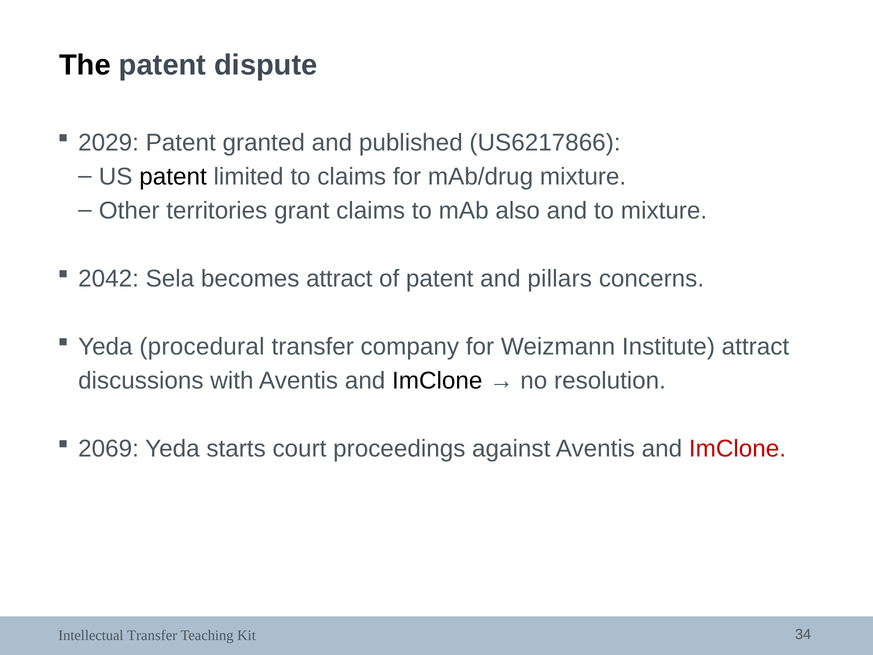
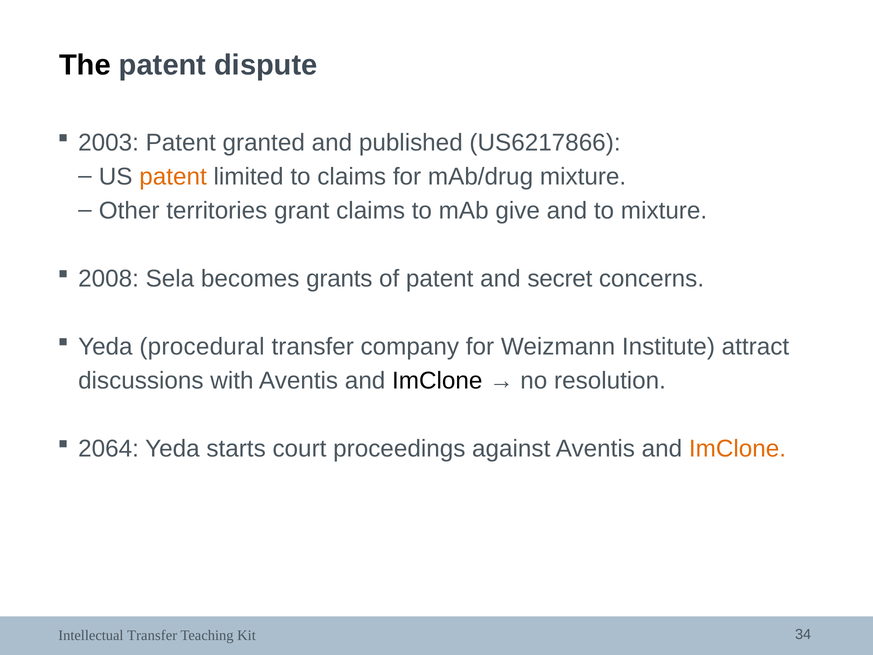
2029: 2029 -> 2003
patent at (173, 177) colour: black -> orange
also: also -> give
2042: 2042 -> 2008
becomes attract: attract -> grants
pillars: pillars -> secret
2069: 2069 -> 2064
ImClone at (737, 448) colour: red -> orange
